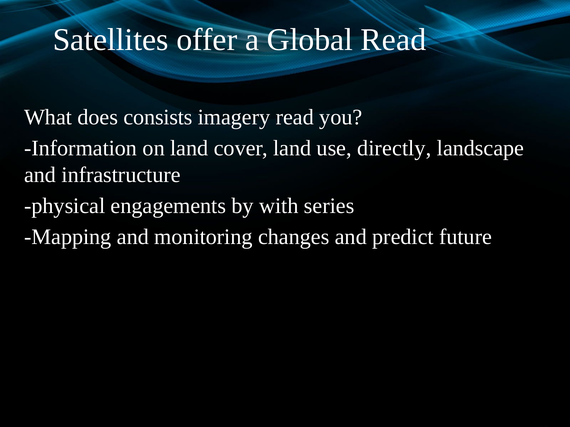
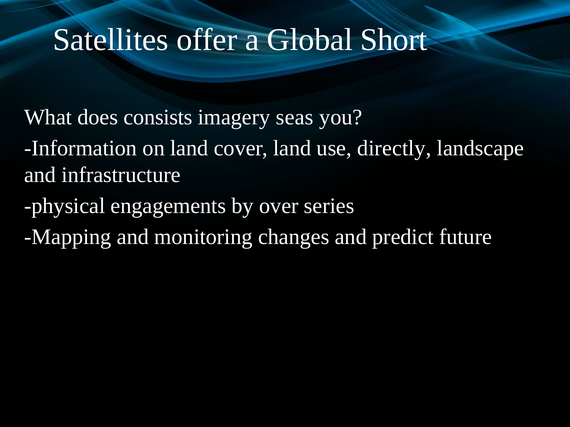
Global Read: Read -> Short
imagery read: read -> seas
with: with -> over
